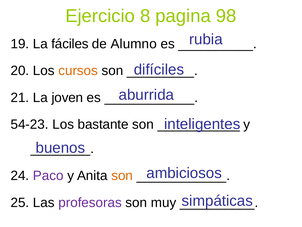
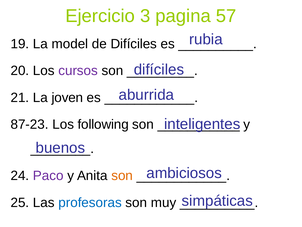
8: 8 -> 3
98: 98 -> 57
fáciles: fáciles -> model
de Alumno: Alumno -> Difíciles
cursos colour: orange -> purple
54-23: 54-23 -> 87-23
bastante: bastante -> following
profesoras colour: purple -> blue
